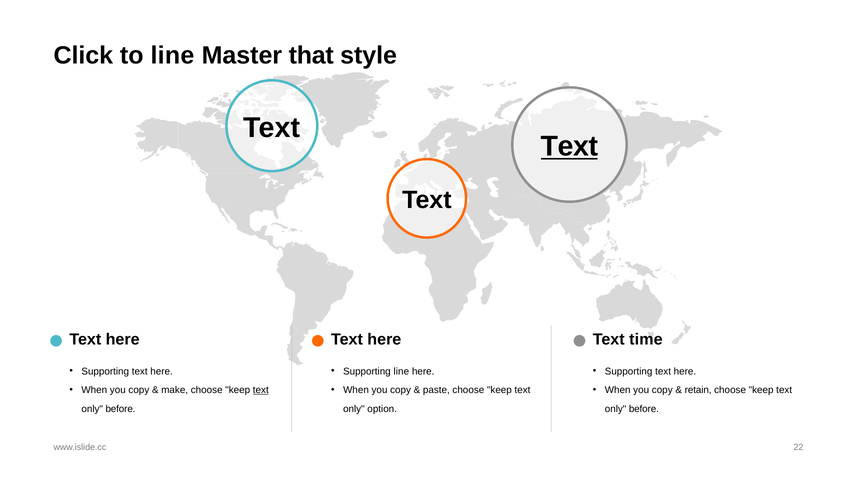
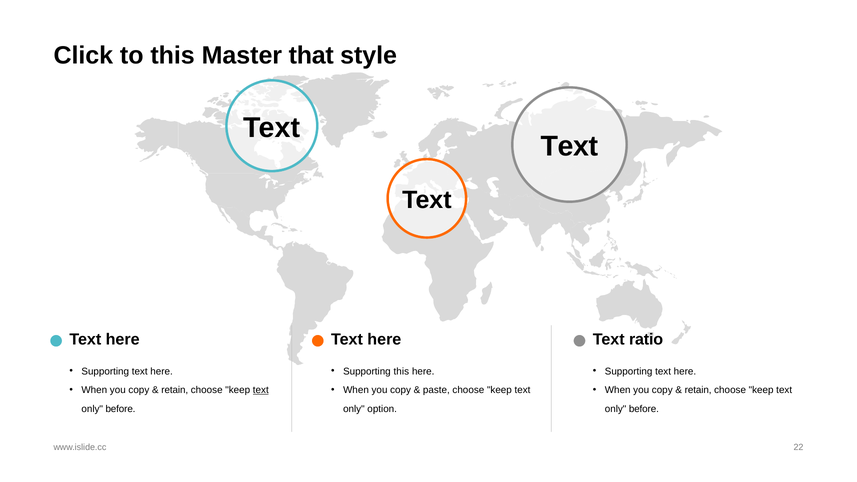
to line: line -> this
Text at (570, 147) underline: present -> none
time: time -> ratio
Supporting line: line -> this
make at (175, 390): make -> retain
